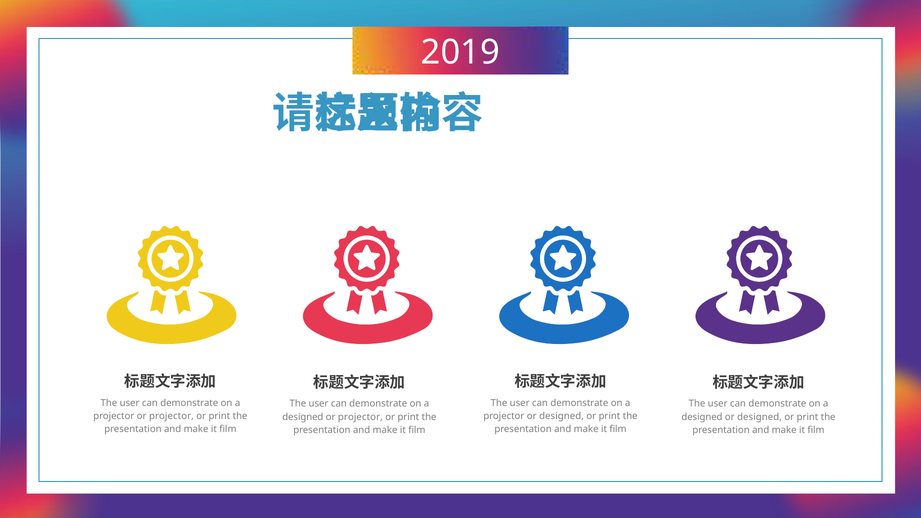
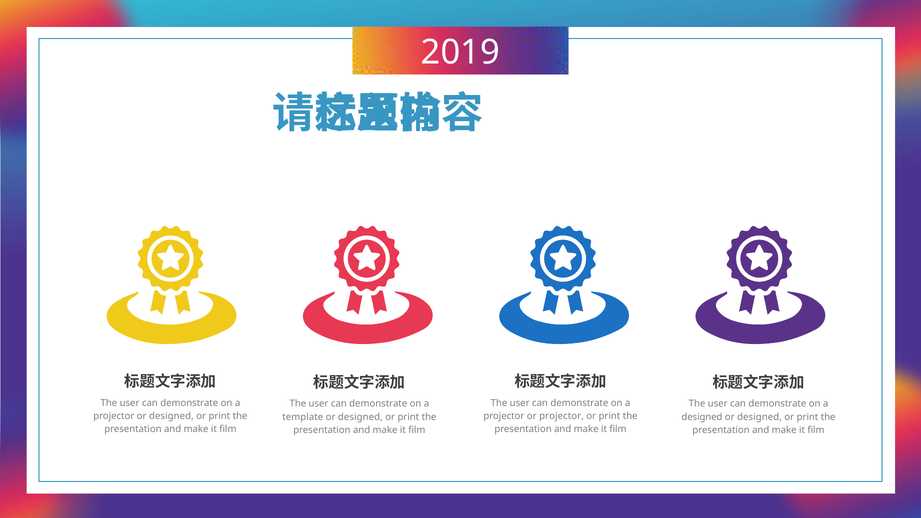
projector or projector: projector -> designed
projector or designed: designed -> projector
designed at (303, 417): designed -> template
projector at (360, 417): projector -> designed
